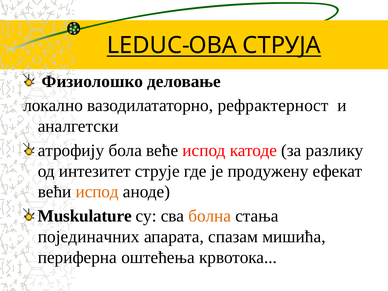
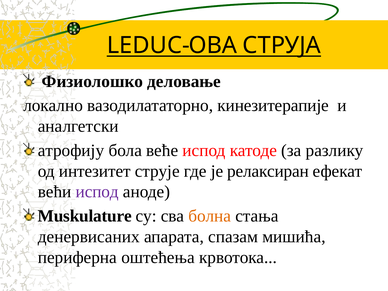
рефрактерност: рефрактерност -> кинезитерапије
продужену: продужену -> релаксиран
испод at (97, 192) colour: orange -> purple
појединачних: појединачних -> денервисаних
